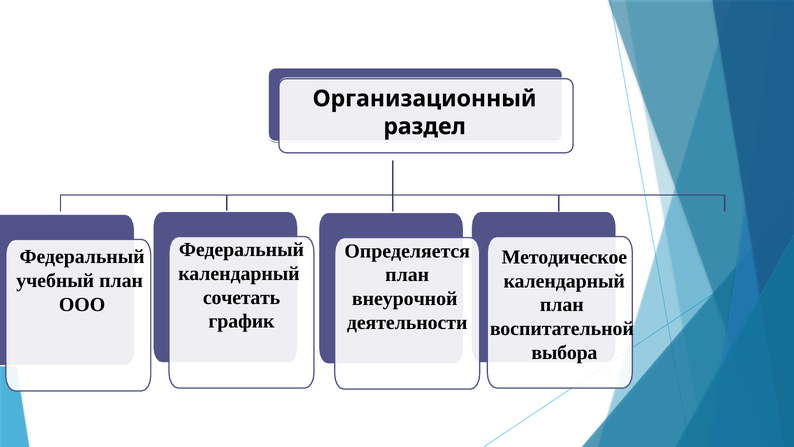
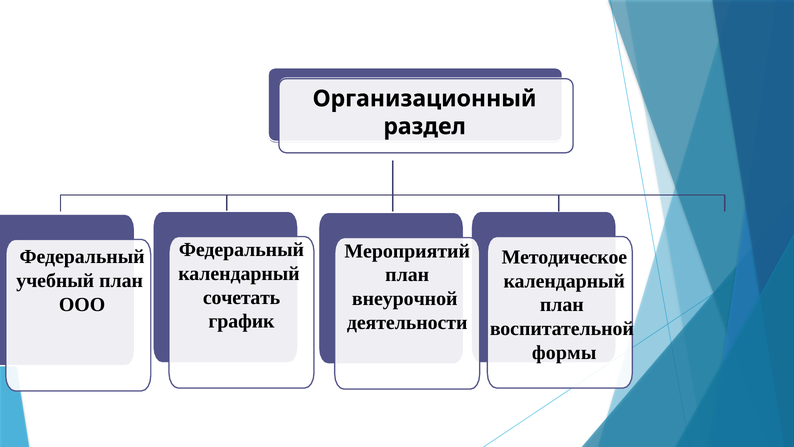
Определяется: Определяется -> Мероприятий
выбора: выбора -> формы
